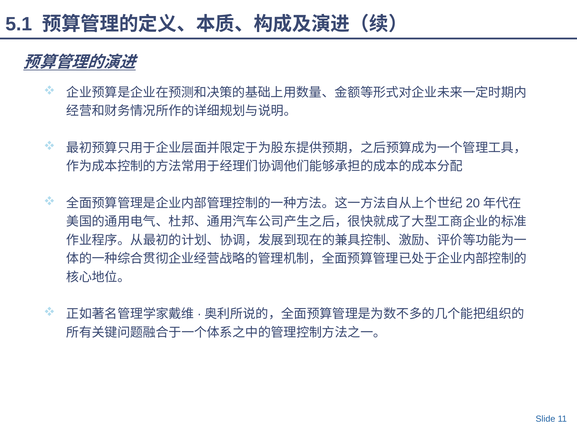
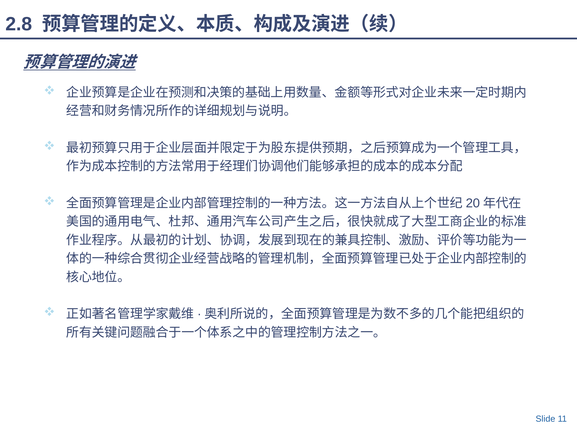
5.1: 5.1 -> 2.8
